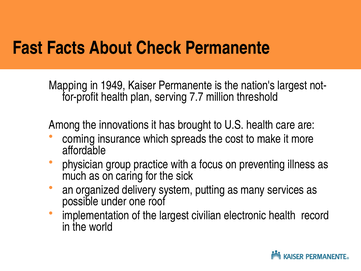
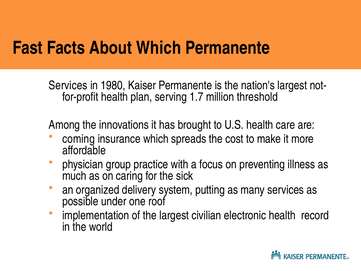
About Check: Check -> Which
Mapping at (68, 85): Mapping -> Services
1949: 1949 -> 1980
7.7: 7.7 -> 1.7
